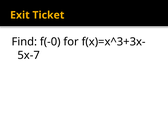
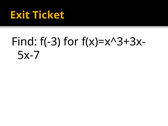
f(-0: f(-0 -> f(-3
